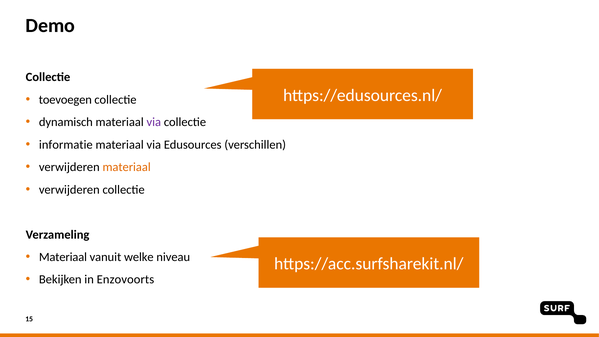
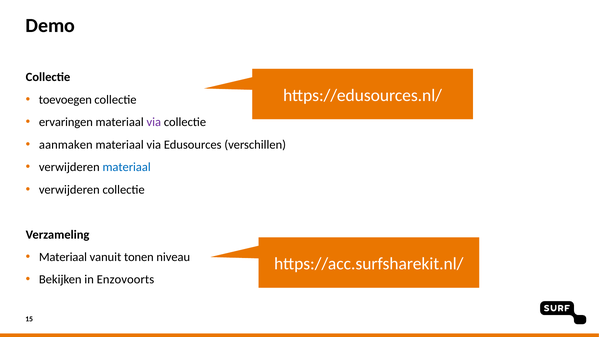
dynamisch: dynamisch -> ervaringen
informatie: informatie -> aanmaken
materiaal at (127, 167) colour: orange -> blue
welke: welke -> tonen
